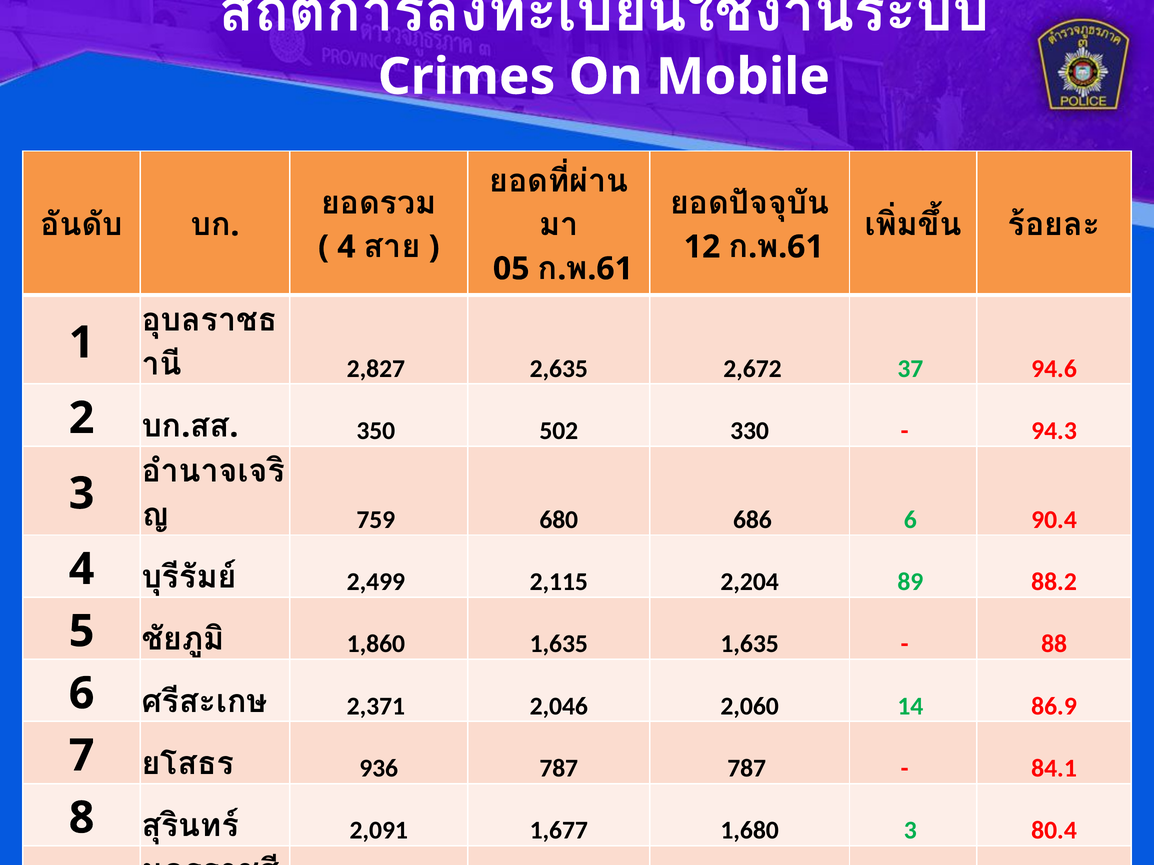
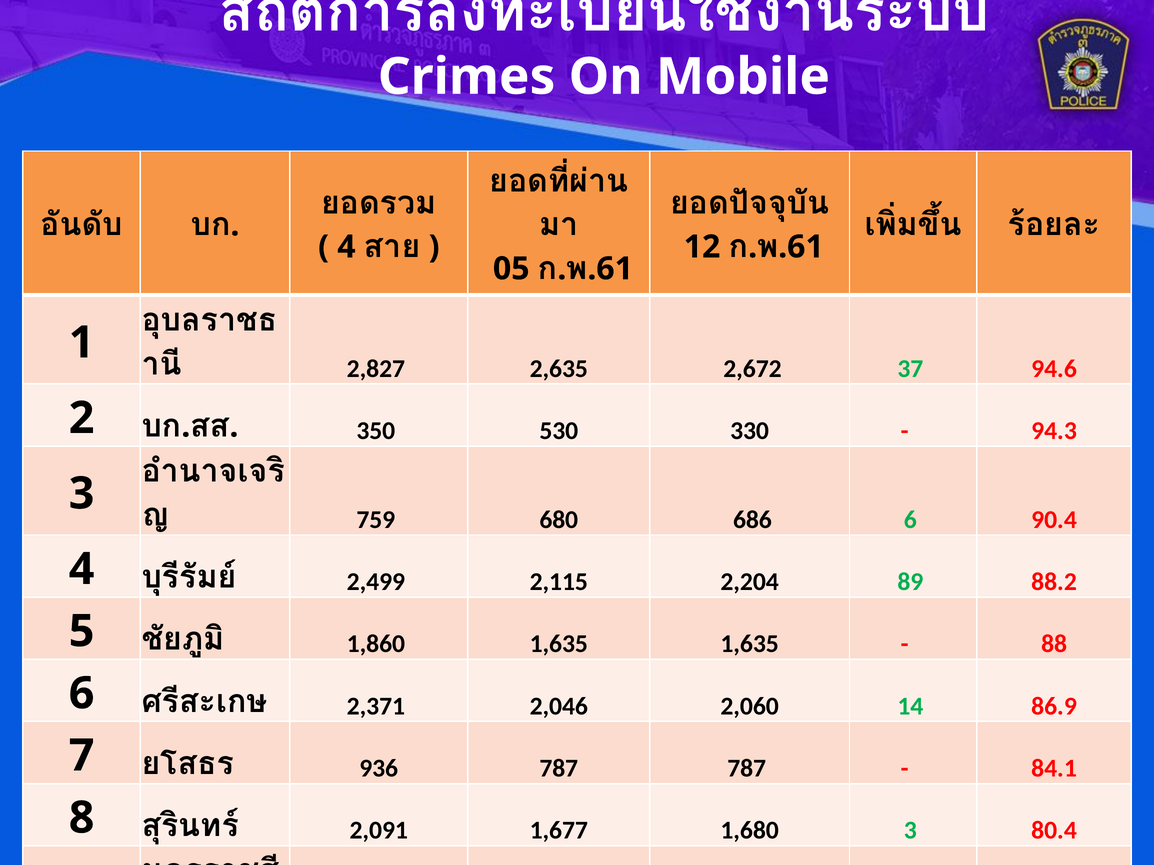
502: 502 -> 530
